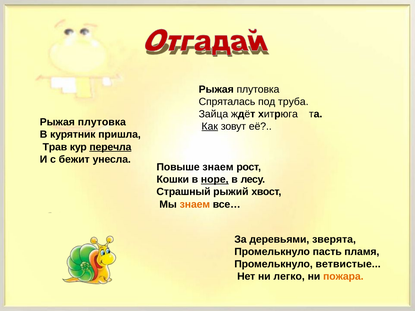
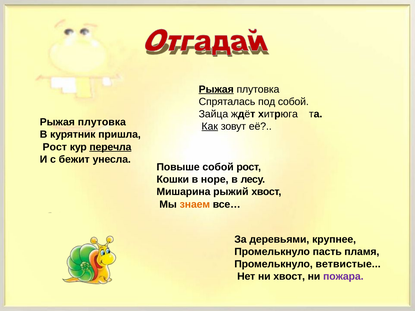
Рыжая at (216, 89) underline: none -> present
под труба: труба -> собой
Трав at (55, 147): Трав -> Рост
Повыше знаем: знаем -> собой
норе underline: present -> none
Страшный: Страшный -> Мишарина
зверята: зверята -> крупнее
ни легко: легко -> хвост
пожара colour: orange -> purple
